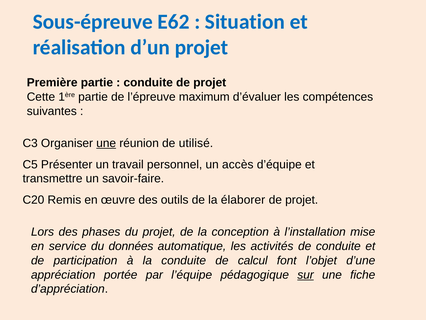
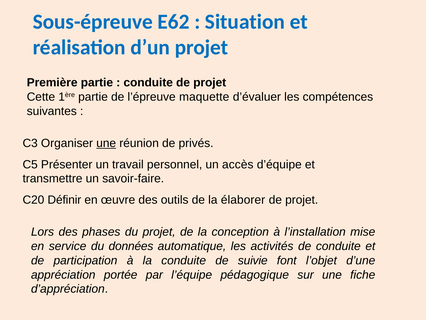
maximum: maximum -> maquette
utilisé: utilisé -> privés
Remis: Remis -> Définir
calcul: calcul -> suivie
sur underline: present -> none
